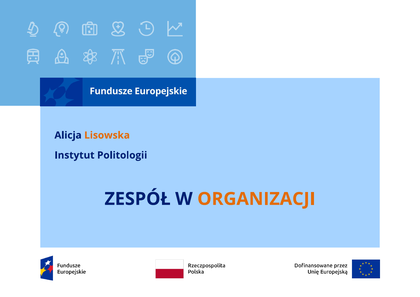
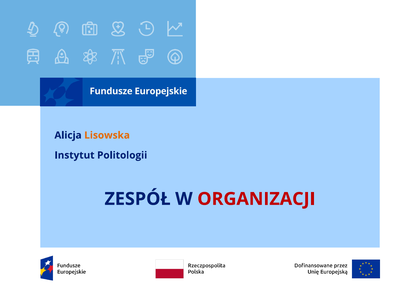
ORGANIZACJI colour: orange -> red
